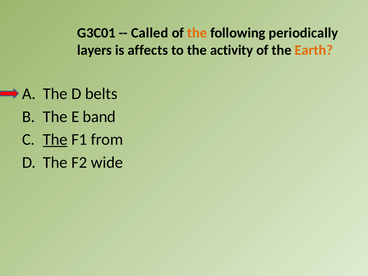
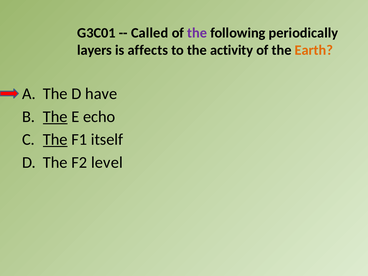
the at (197, 33) colour: orange -> purple
belts: belts -> have
The at (55, 117) underline: none -> present
band: band -> echo
from: from -> itself
wide: wide -> level
